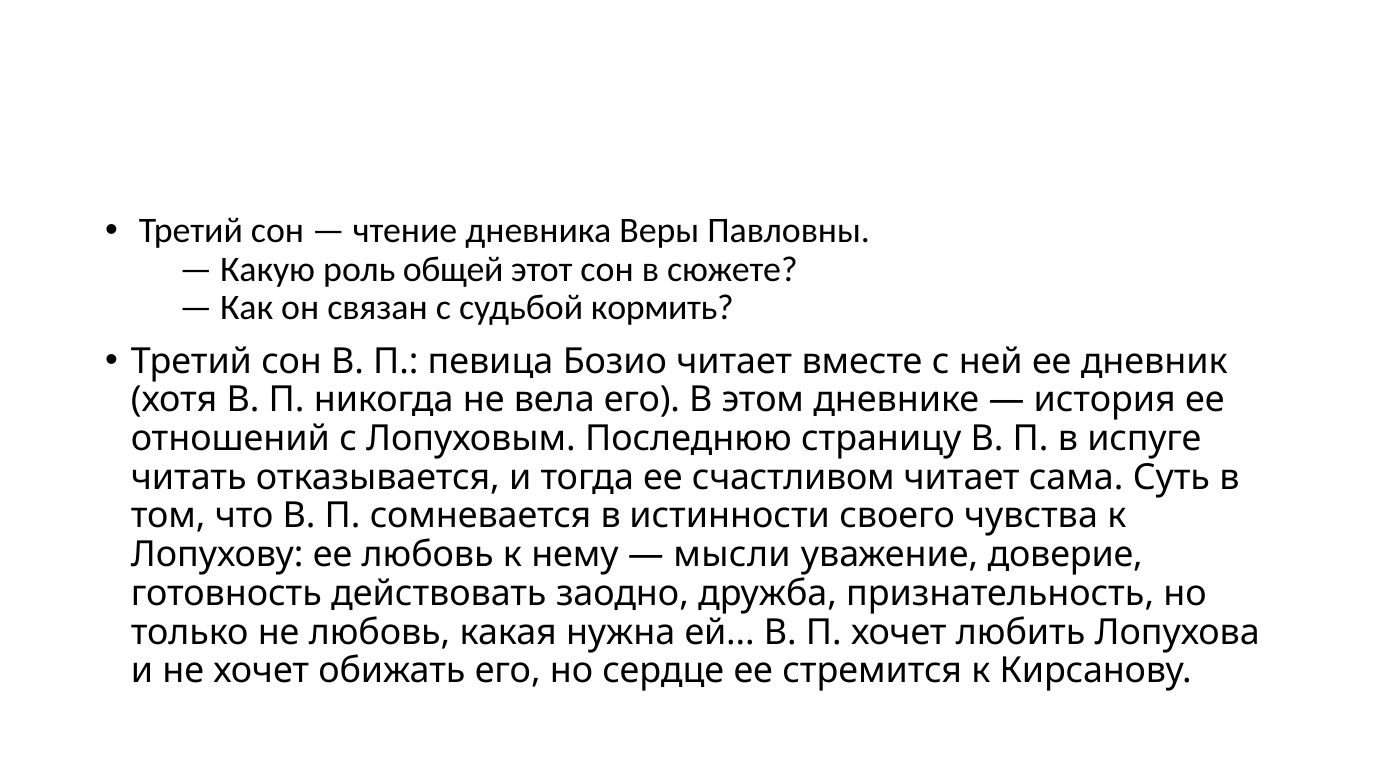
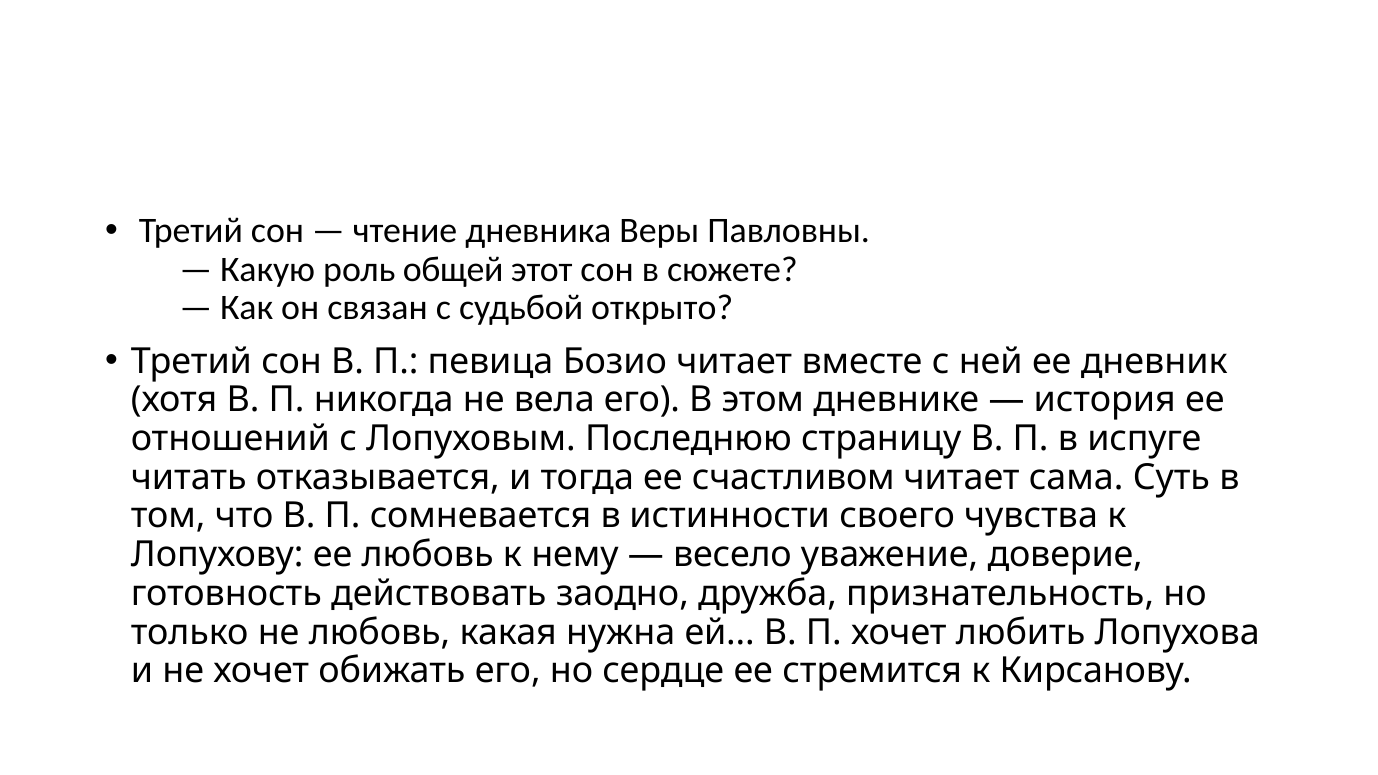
кормить: кормить -> открыто
мысли: мысли -> весело
